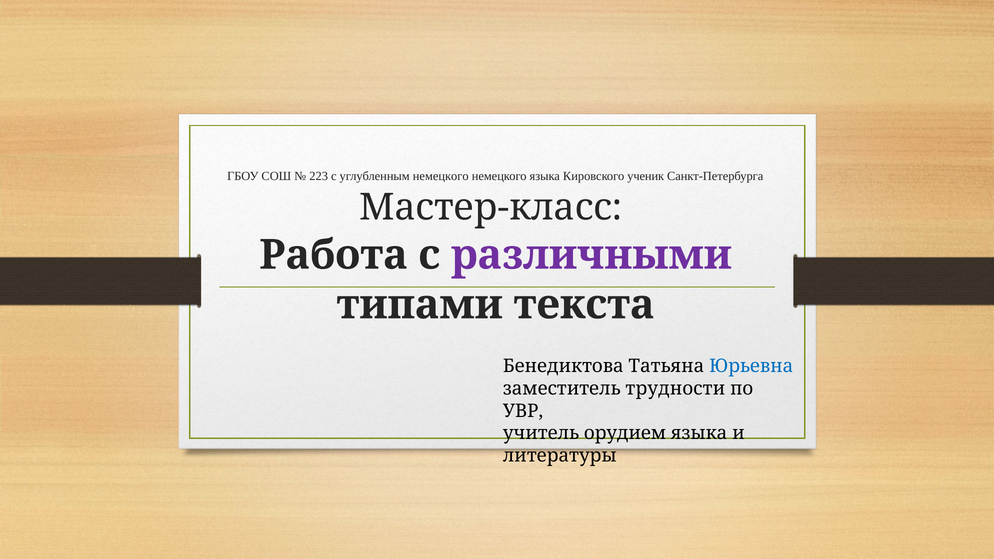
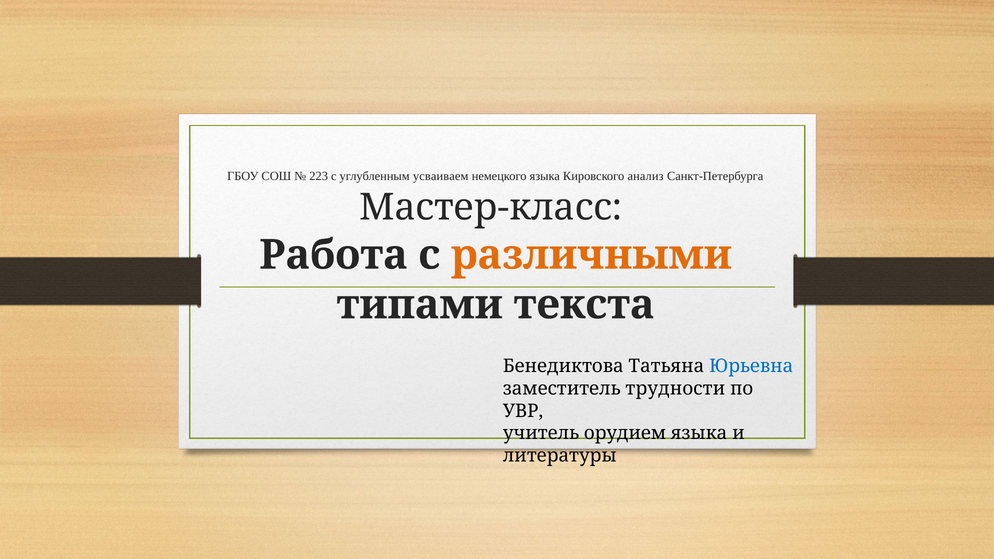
углубленным немецкого: немецкого -> усваиваем
ученик: ученик -> анализ
различными colour: purple -> orange
